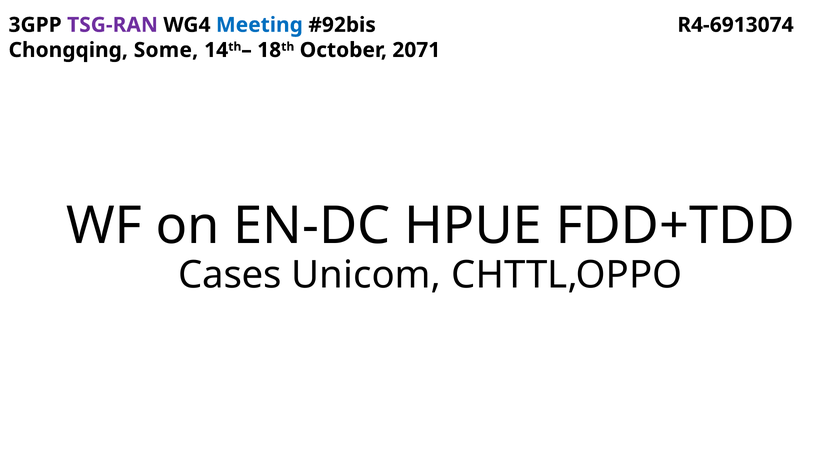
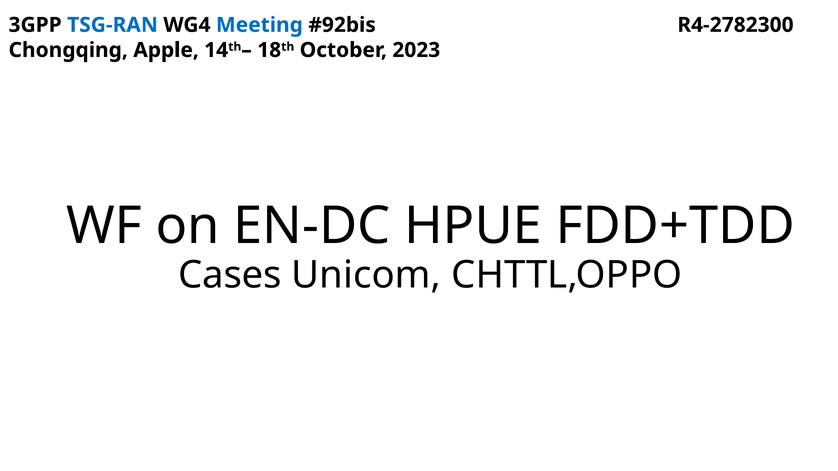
TSG-RAN colour: purple -> blue
R4-6913074: R4-6913074 -> R4-2782300
Some: Some -> Apple
2071: 2071 -> 2023
